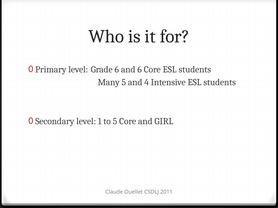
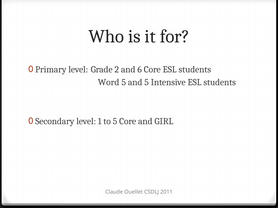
Grade 6: 6 -> 2
Many: Many -> Word
and 4: 4 -> 5
